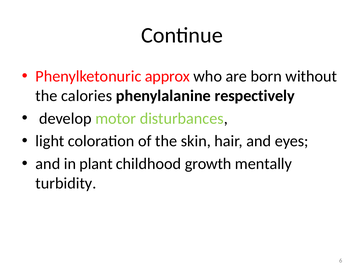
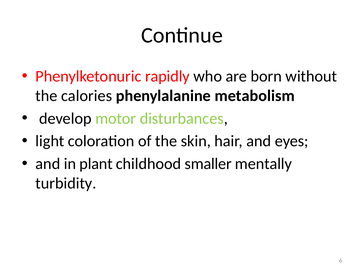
approx: approx -> rapidly
respectively: respectively -> metabolism
growth: growth -> smaller
